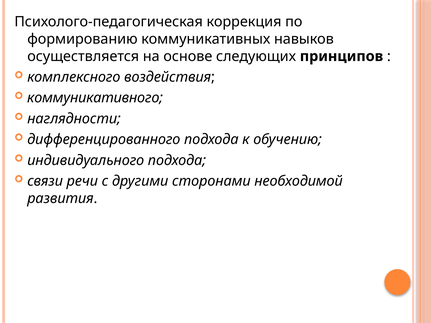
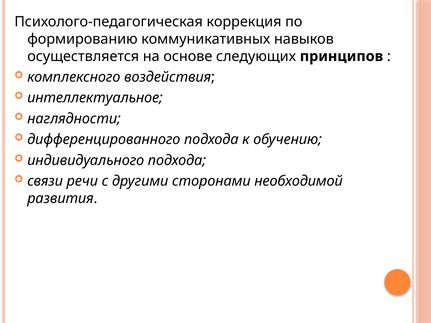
коммуникативного: коммуникативного -> интеллектуальное
